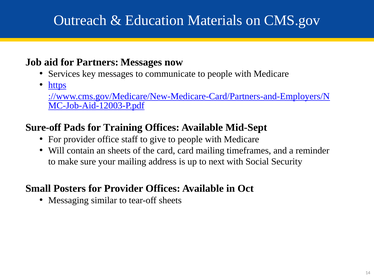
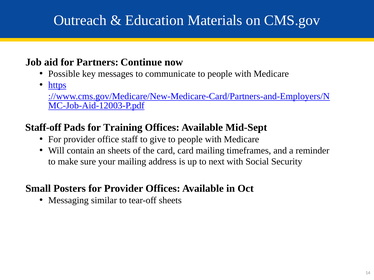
Partners Messages: Messages -> Continue
Services: Services -> Possible
Sure-off: Sure-off -> Staff-off
